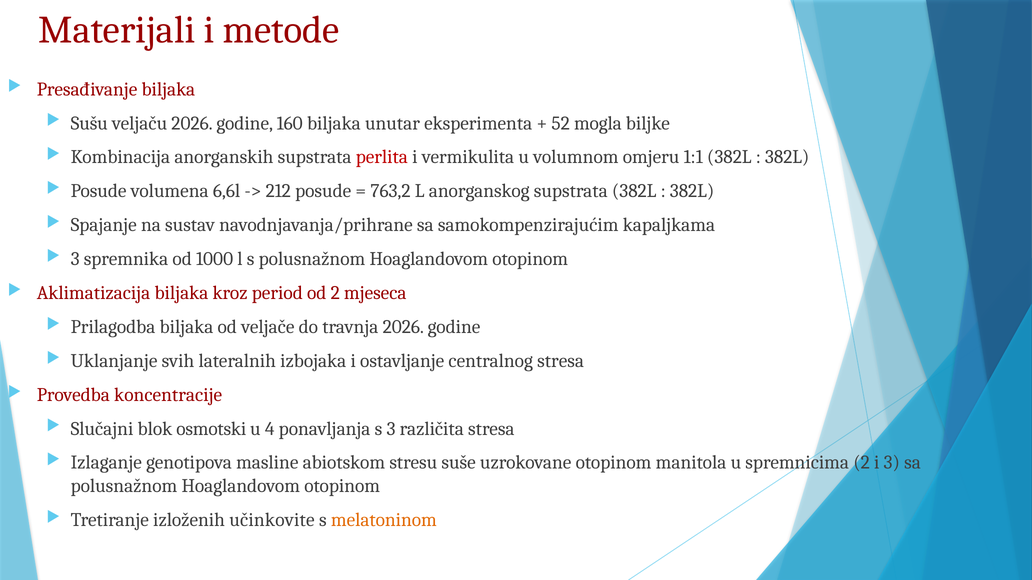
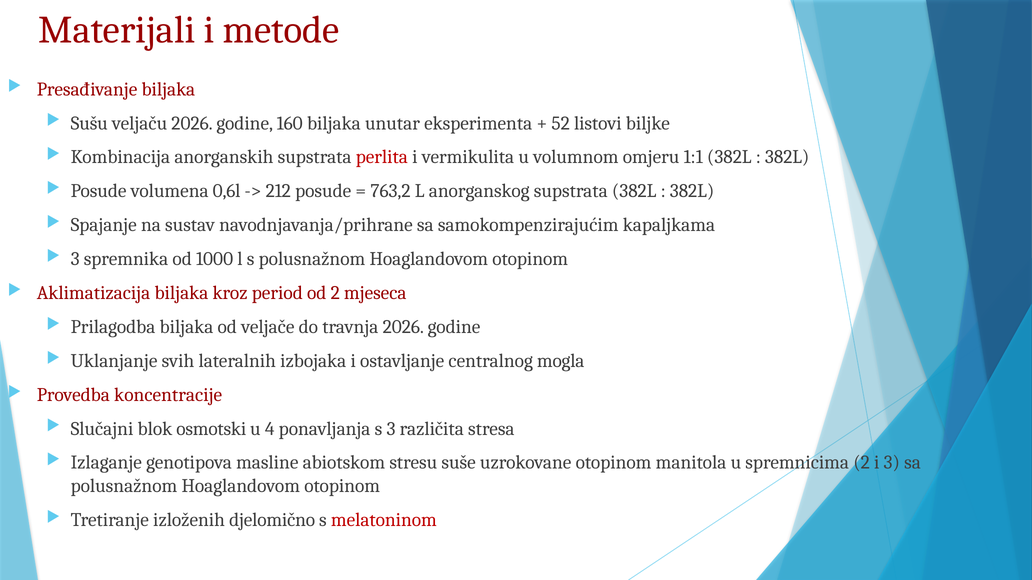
mogla: mogla -> listovi
6,6l: 6,6l -> 0,6l
centralnog stresa: stresa -> mogla
učinkovite: učinkovite -> djelomično
melatoninom colour: orange -> red
